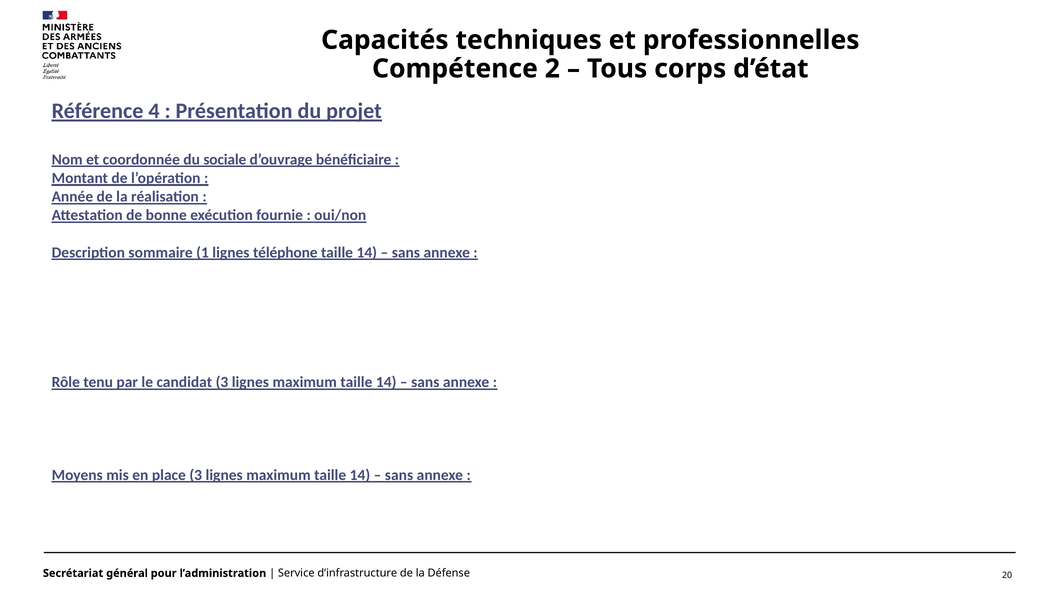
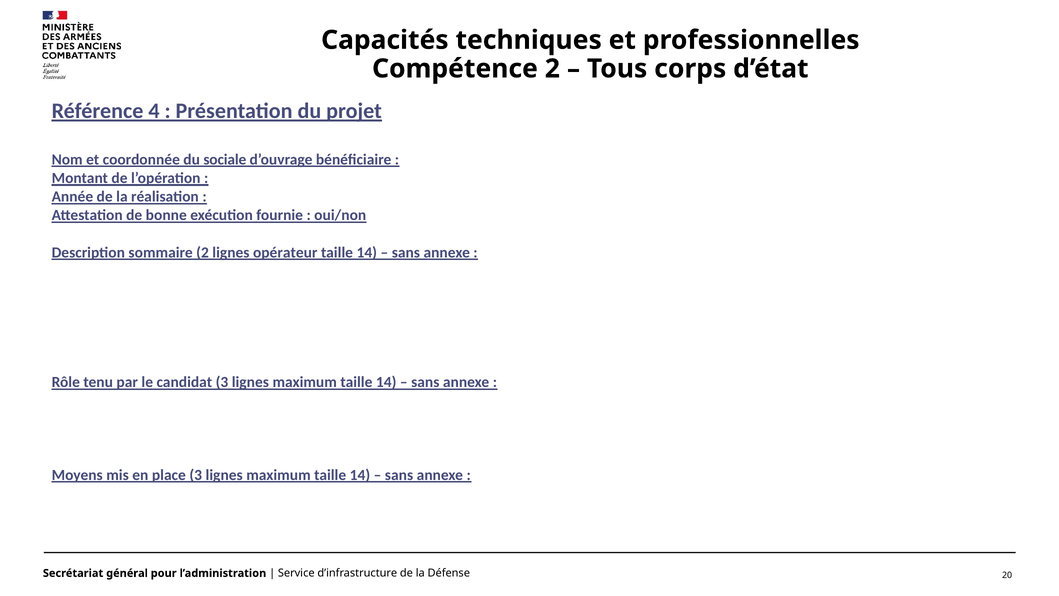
sommaire 1: 1 -> 2
téléphone: téléphone -> opérateur
